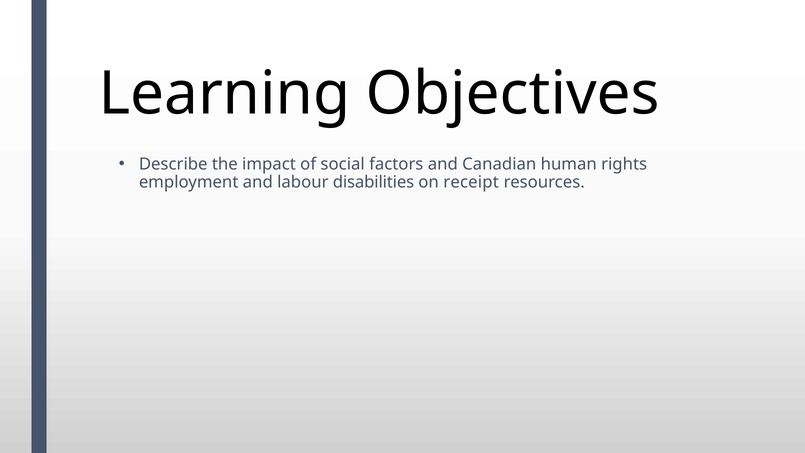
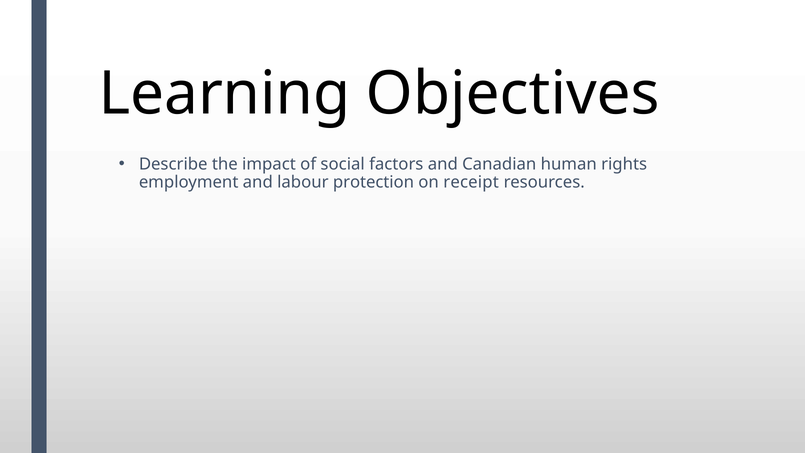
disabilities: disabilities -> protection
